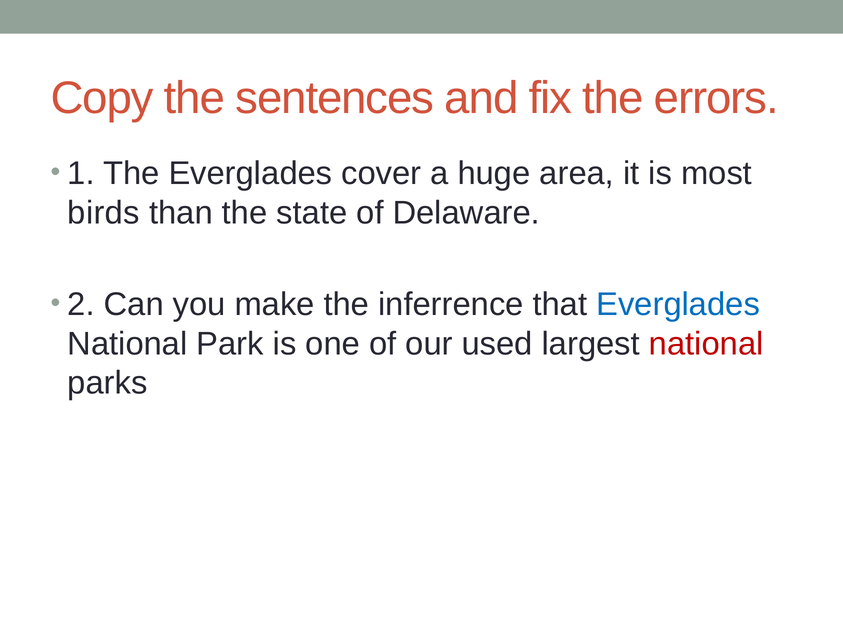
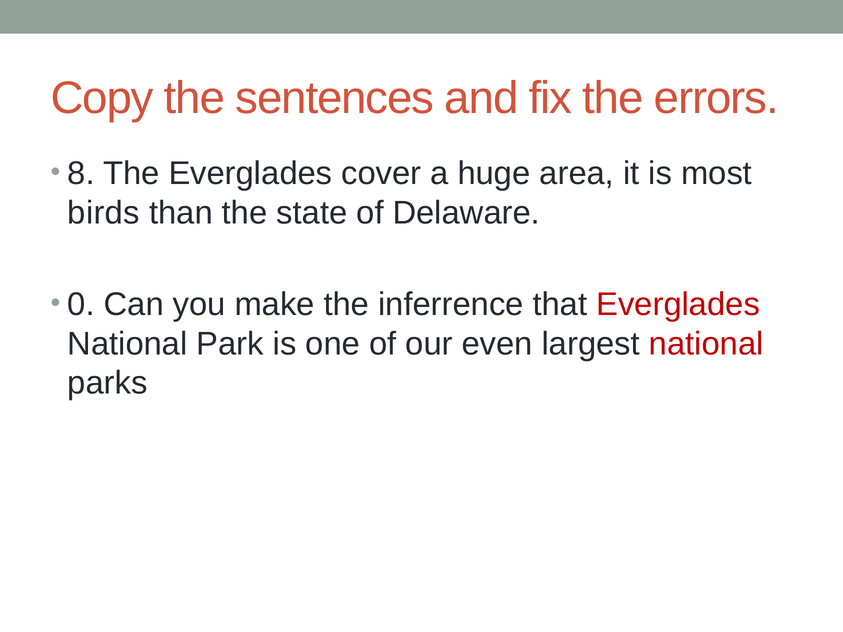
1: 1 -> 8
2: 2 -> 0
Everglades at (678, 305) colour: blue -> red
used: used -> even
